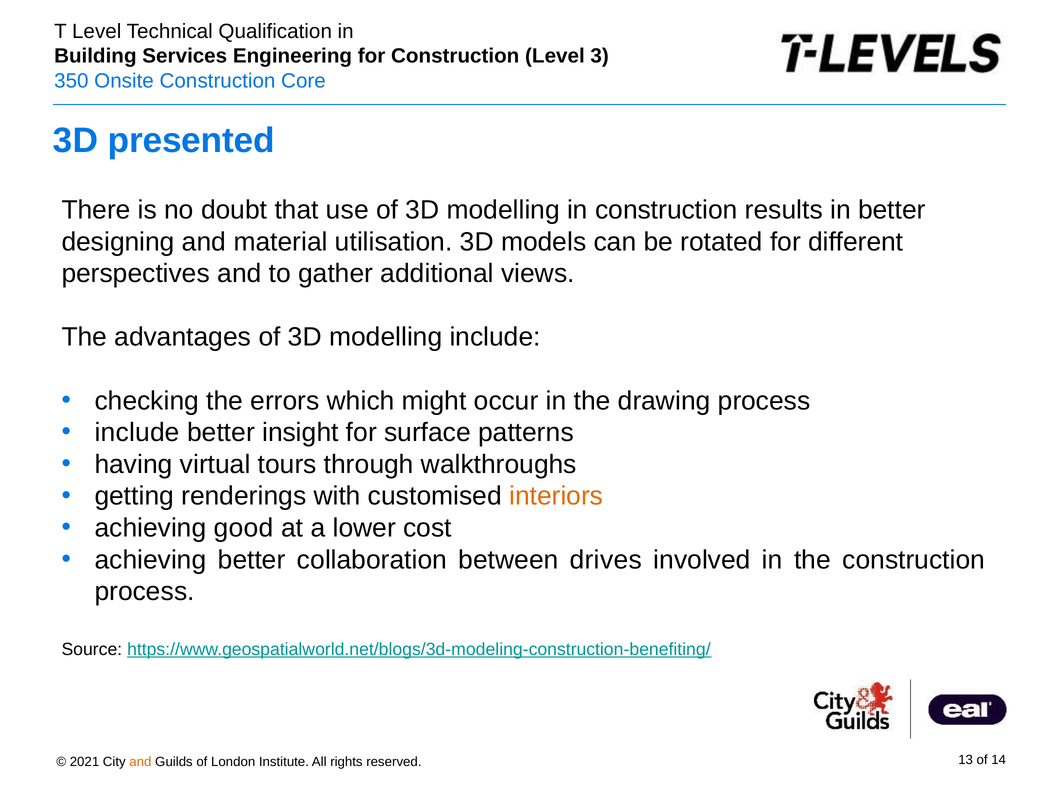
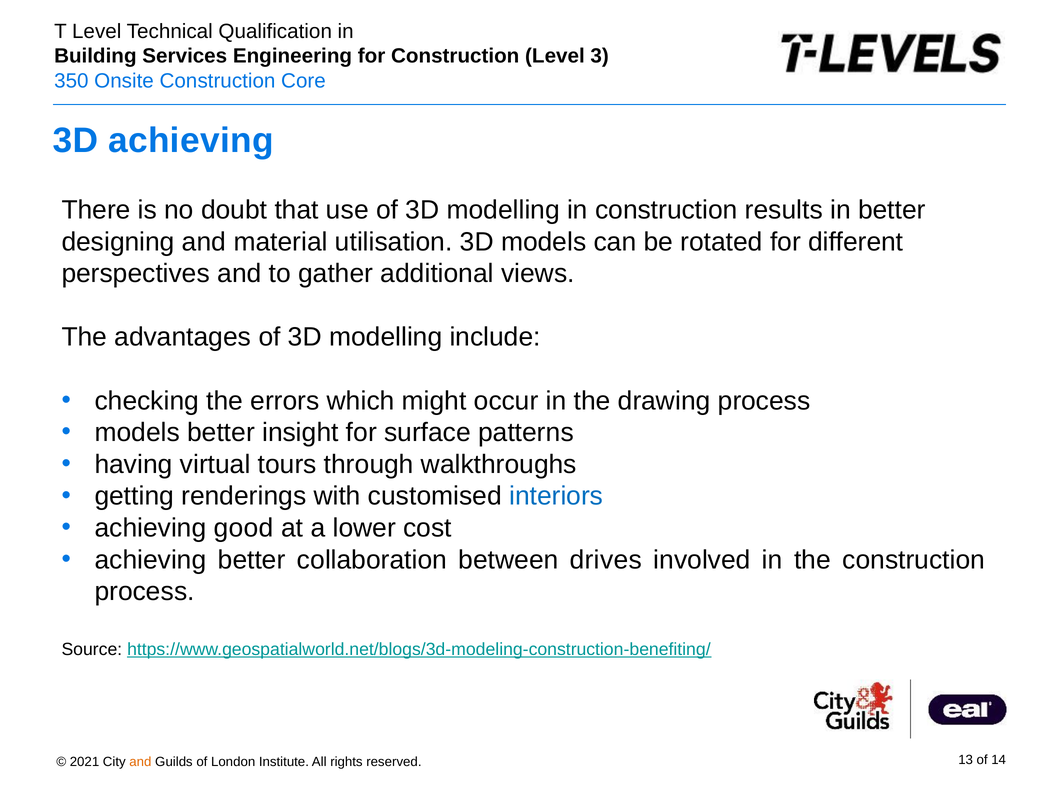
3D presented: presented -> achieving
include at (137, 432): include -> models
interiors colour: orange -> blue
